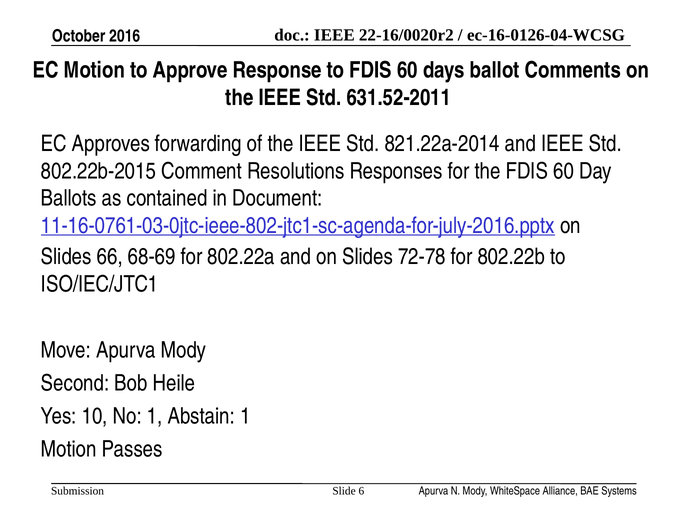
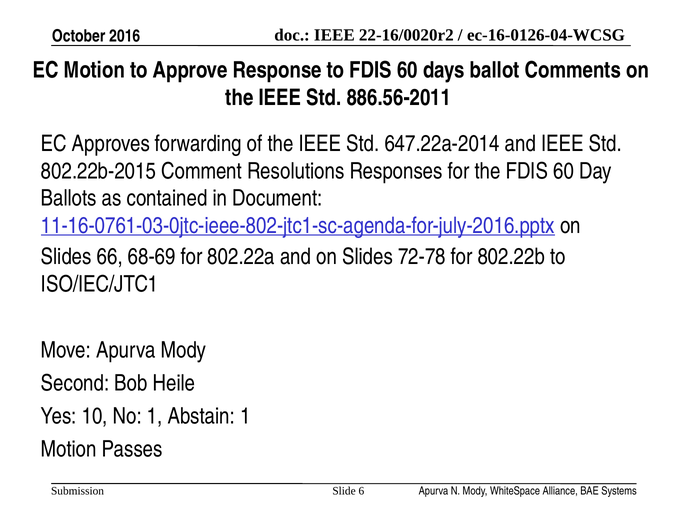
631.52-2011: 631.52-2011 -> 886.56-2011
821.22a-2014: 821.22a-2014 -> 647.22a-2014
